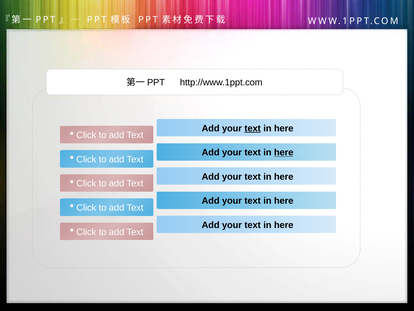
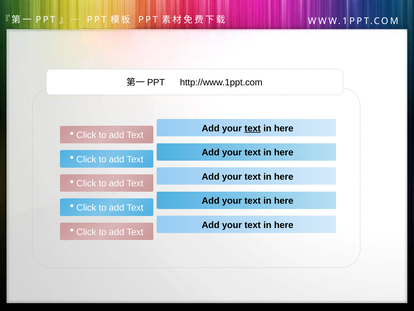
here at (284, 152) underline: present -> none
